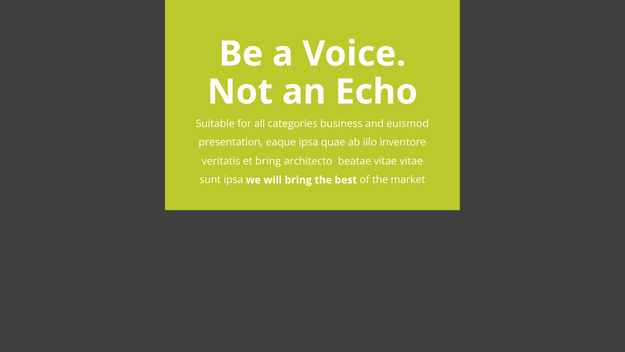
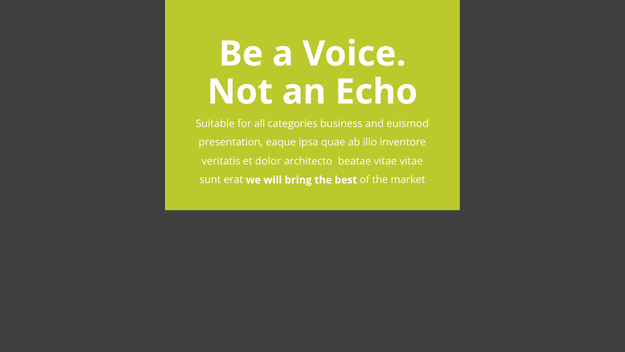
et bring: bring -> dolor
sunt ipsa: ipsa -> erat
